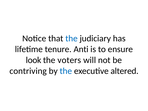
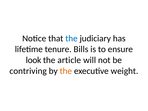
Anti: Anti -> Bills
voters: voters -> article
the at (66, 71) colour: blue -> orange
altered: altered -> weight
